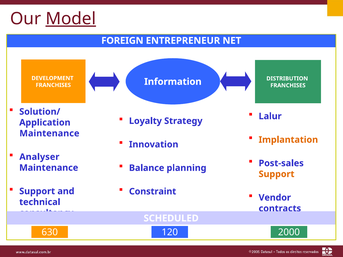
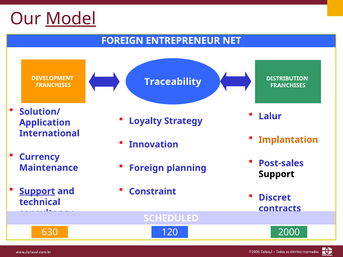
Information: Information -> Traceability
Maintenance at (49, 134): Maintenance -> International
Analyser: Analyser -> Currency
Balance at (147, 168): Balance -> Foreign
Support at (277, 174) colour: orange -> black
Support at (37, 191) underline: none -> present
Vendor: Vendor -> Discret
